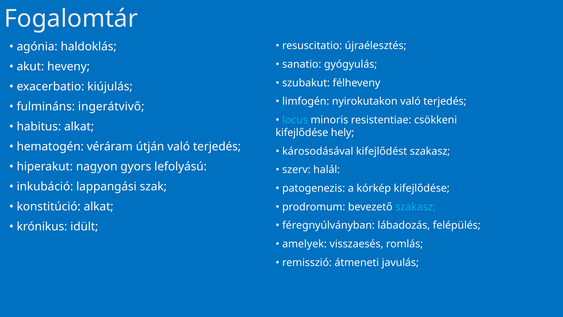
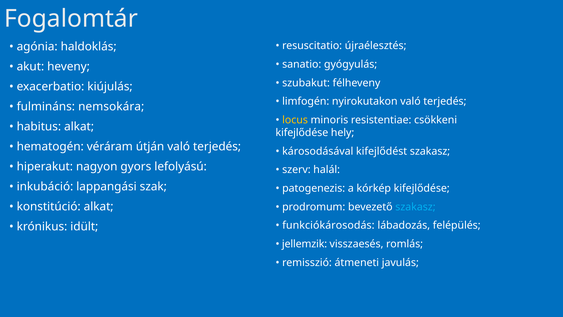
ingerátvivő: ingerátvivő -> nemsokára
locus colour: light blue -> yellow
féregnyúlványban: féregnyúlványban -> funkciókárosodás
amelyek: amelyek -> jellemzik
